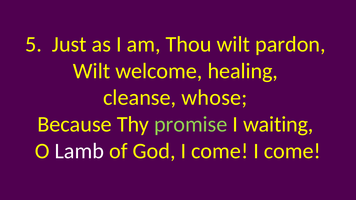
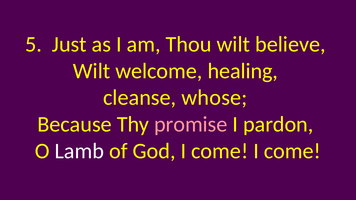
pardon: pardon -> believe
promise colour: light green -> pink
waiting: waiting -> pardon
